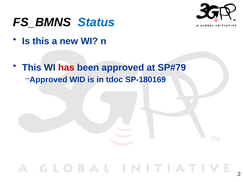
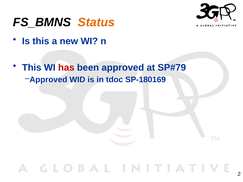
Status colour: blue -> orange
